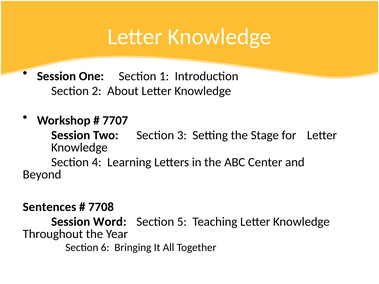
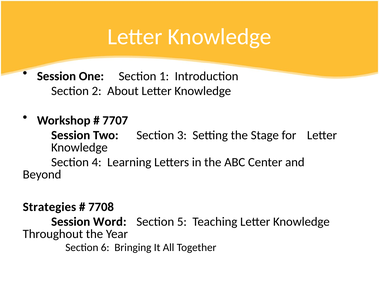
Sentences: Sentences -> Strategies
